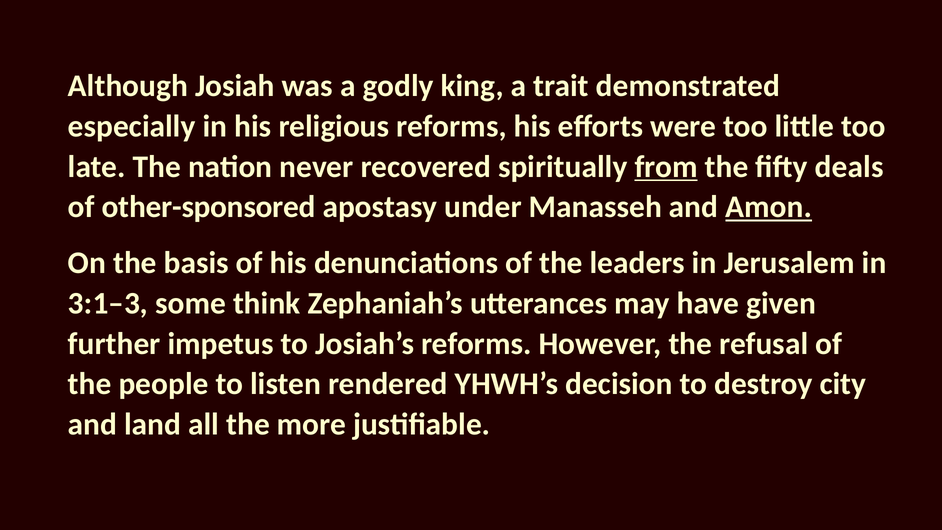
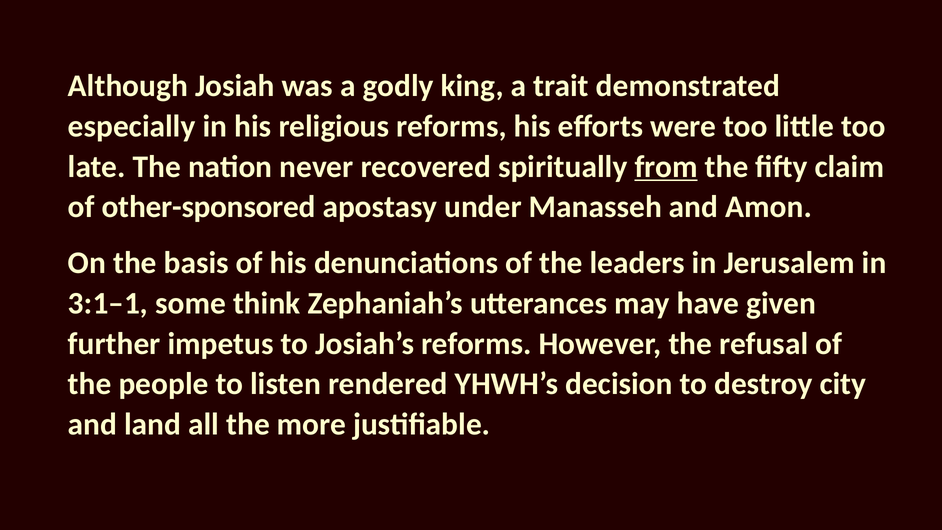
deals: deals -> claim
Amon underline: present -> none
3:1–3: 3:1–3 -> 3:1–1
